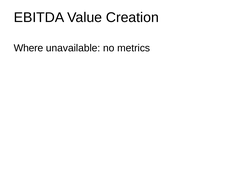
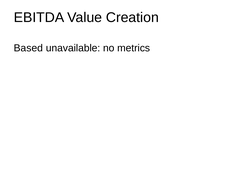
Where: Where -> Based
